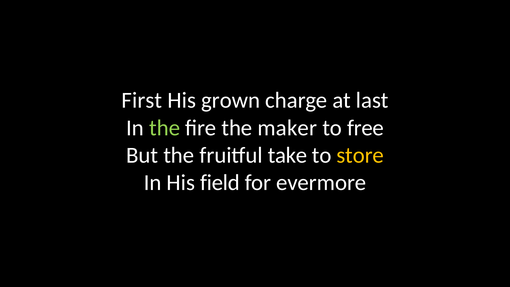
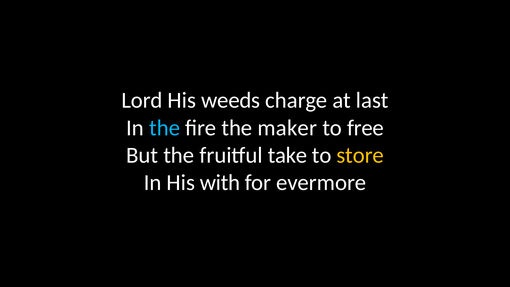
First: First -> Lord
grown: grown -> weeds
the at (165, 128) colour: light green -> light blue
field: field -> with
